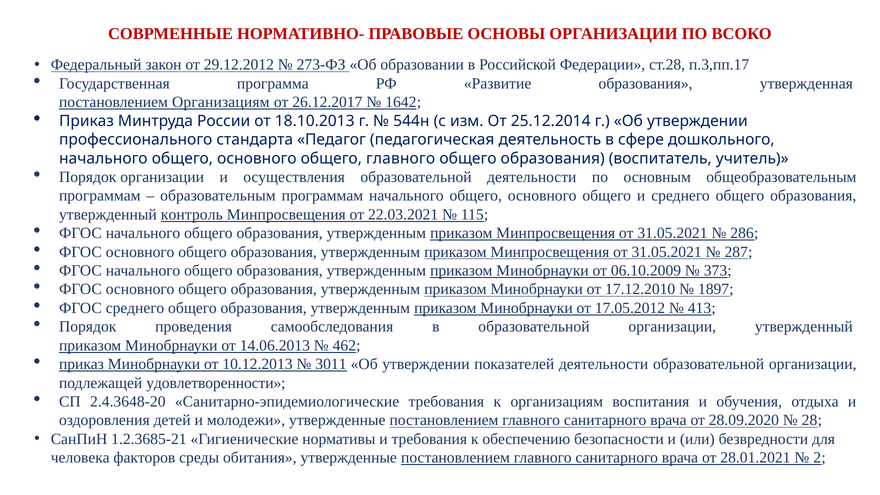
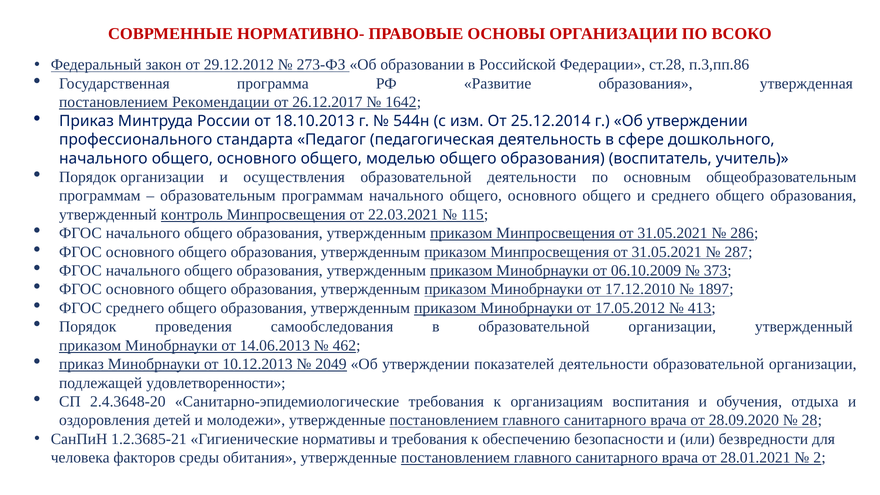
п.3,пп.17: п.3,пп.17 -> п.3,пп.86
постановлением Организациям: Организациям -> Рекомендации
общего главного: главного -> моделью
3011: 3011 -> 2049
